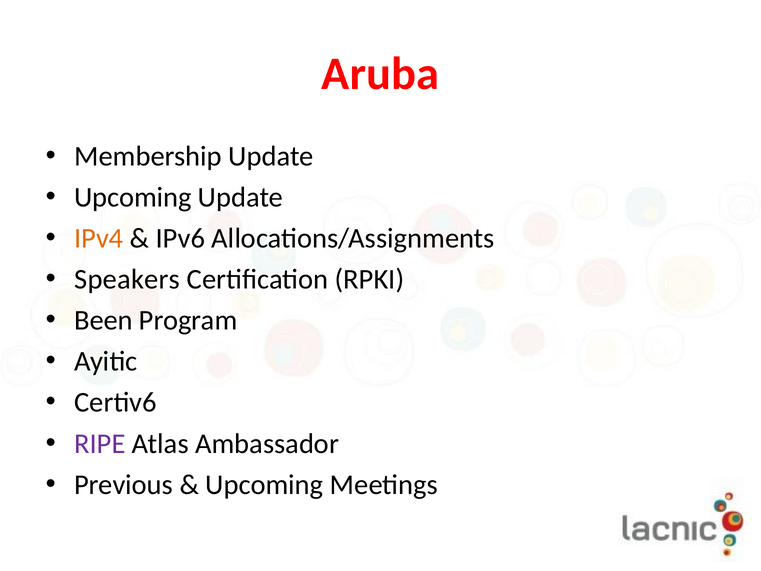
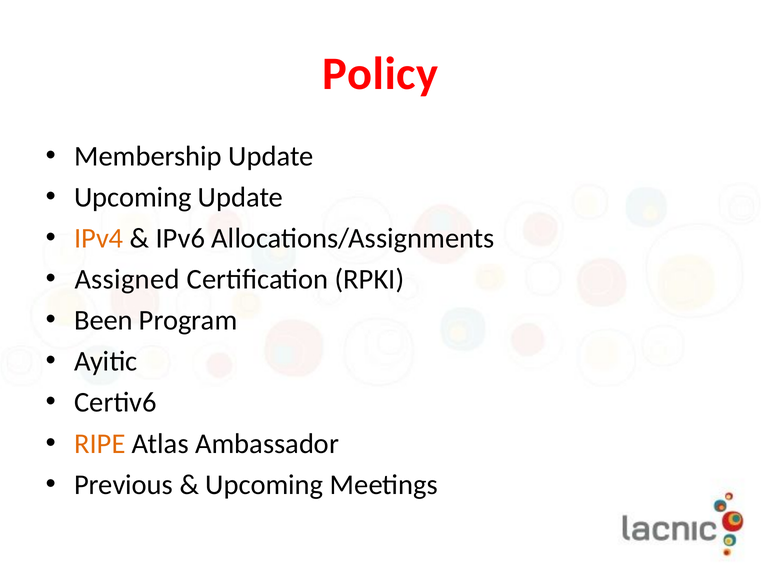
Aruba: Aruba -> Policy
Speakers: Speakers -> Assigned
RIPE colour: purple -> orange
